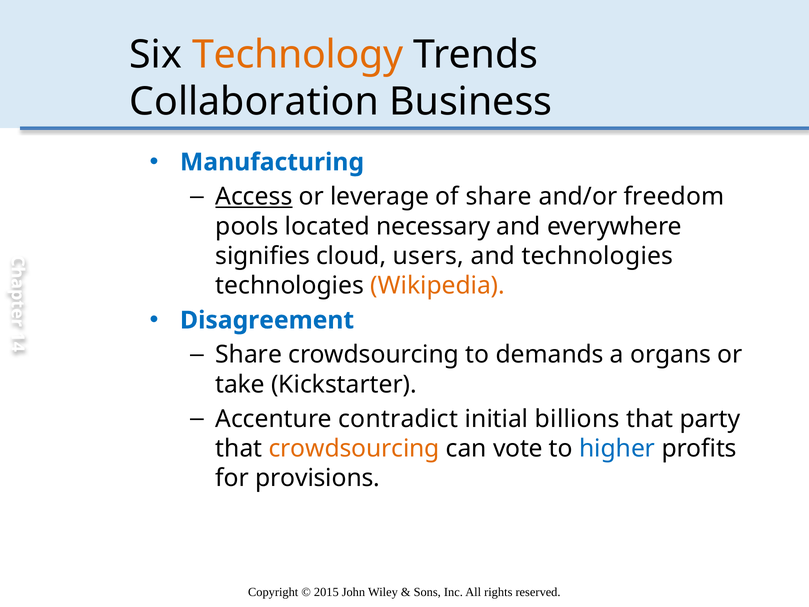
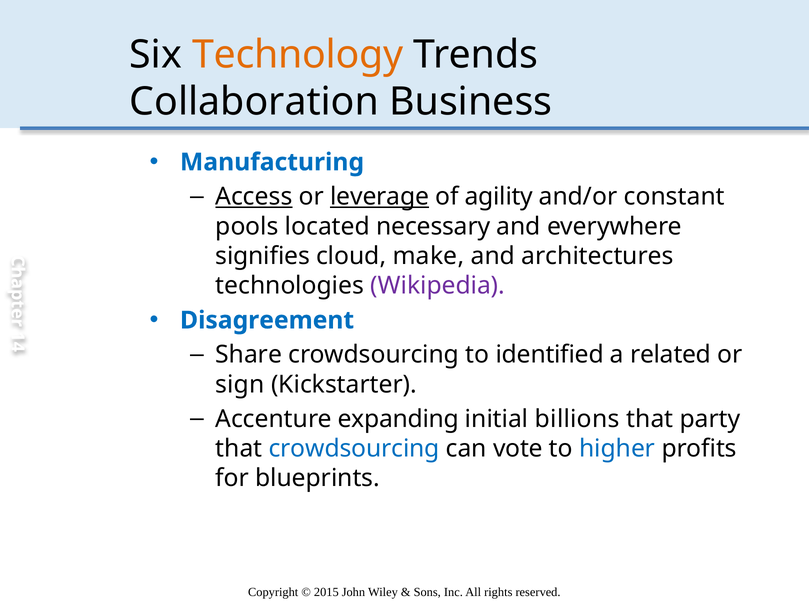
leverage underline: none -> present
of share: share -> agility
freedom: freedom -> constant
users: users -> make
and technologies: technologies -> architectures
Wikipedia colour: orange -> purple
demands: demands -> identified
organs: organs -> related
take: take -> sign
contradict: contradict -> expanding
crowdsourcing at (354, 448) colour: orange -> blue
provisions: provisions -> blueprints
